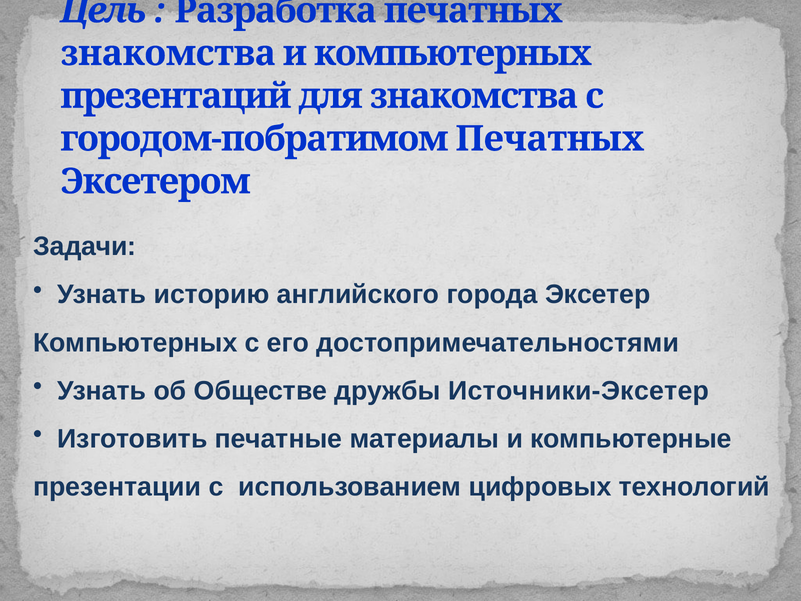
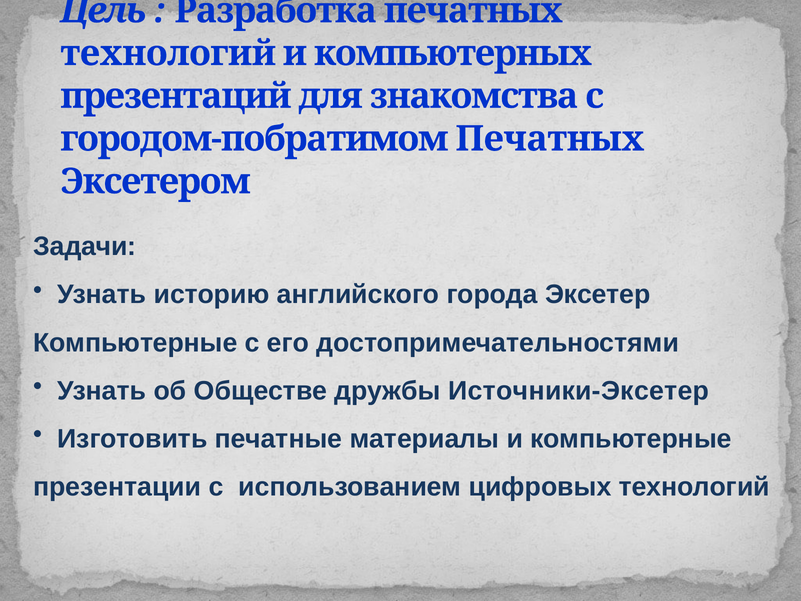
знакомства at (168, 53): знакомства -> технологий
Компьютерных at (135, 343): Компьютерных -> Компьютерные
